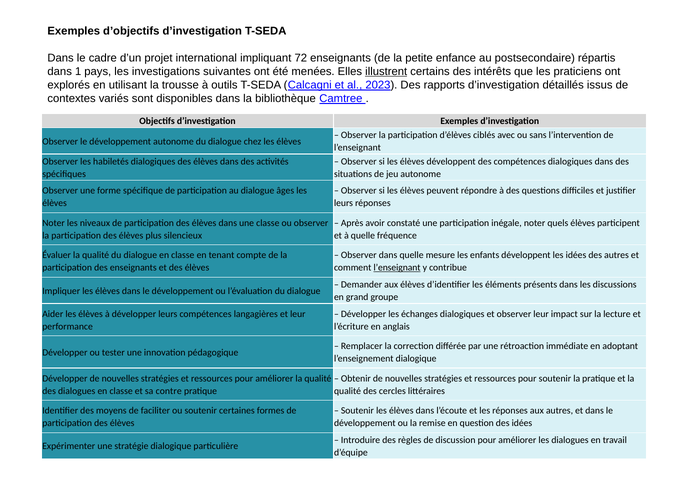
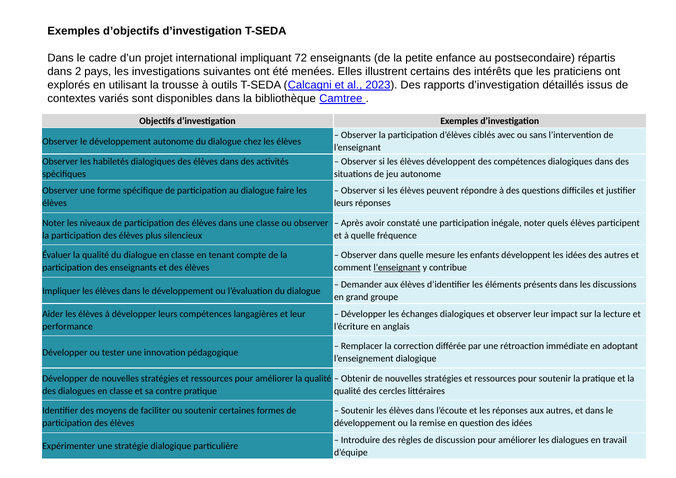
1: 1 -> 2
illustrent underline: present -> none
âges: âges -> faire
